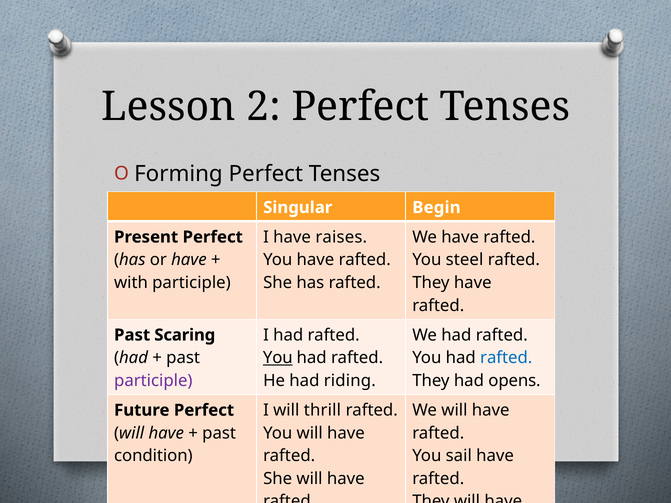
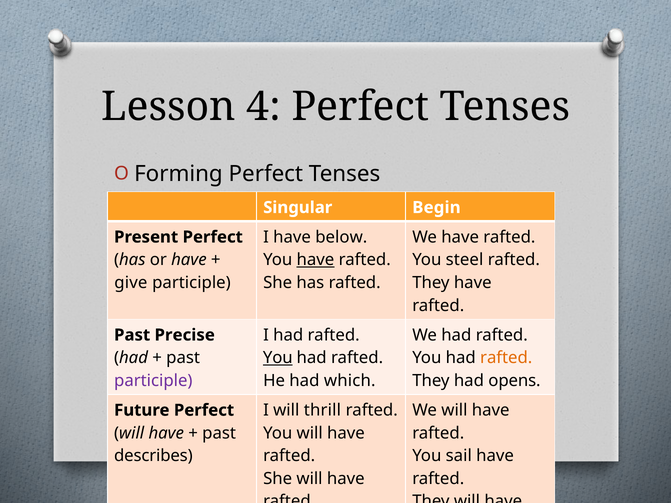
2: 2 -> 4
raises: raises -> below
have at (315, 260) underline: none -> present
with: with -> give
Scaring: Scaring -> Precise
rafted at (506, 358) colour: blue -> orange
riding: riding -> which
condition: condition -> describes
